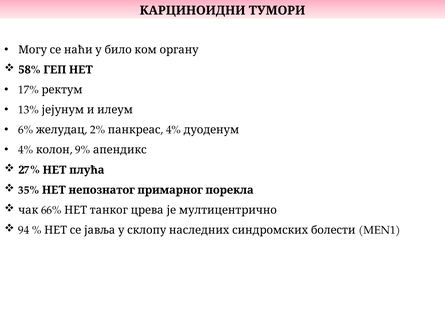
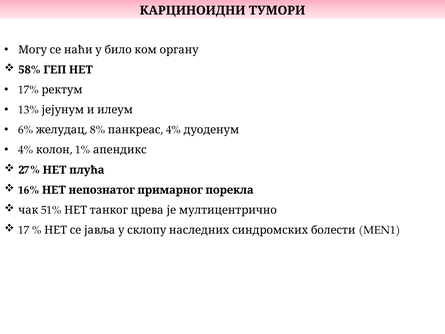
2%: 2% -> 8%
9%: 9% -> 1%
35%: 35% -> 16%
66%: 66% -> 51%
94: 94 -> 17
